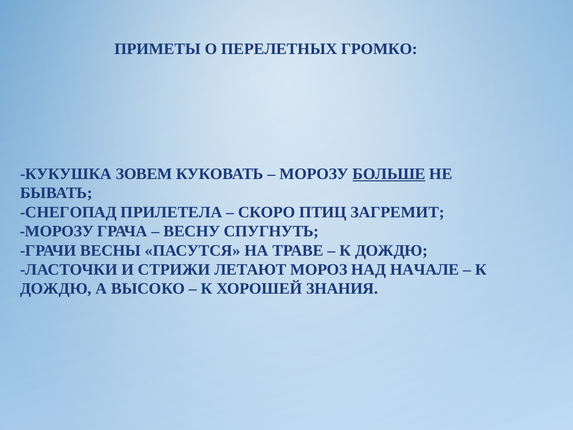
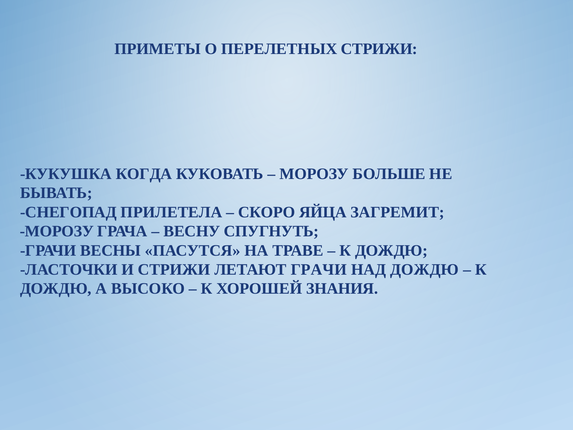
ПЕРЕЛЕТНЫХ ГРОМКО: ГРОМКО -> СТРИЖИ
ЗОВЕМ: ЗОВЕМ -> КОГДА
БОЛЬШЕ underline: present -> none
ПТИЦ: ПТИЦ -> ЯЙЦА
ЛЕТАЮТ МОРОЗ: МОРОЗ -> ГРАЧИ
НАД НАЧАЛЕ: НАЧАЛЕ -> ДОЖДЮ
